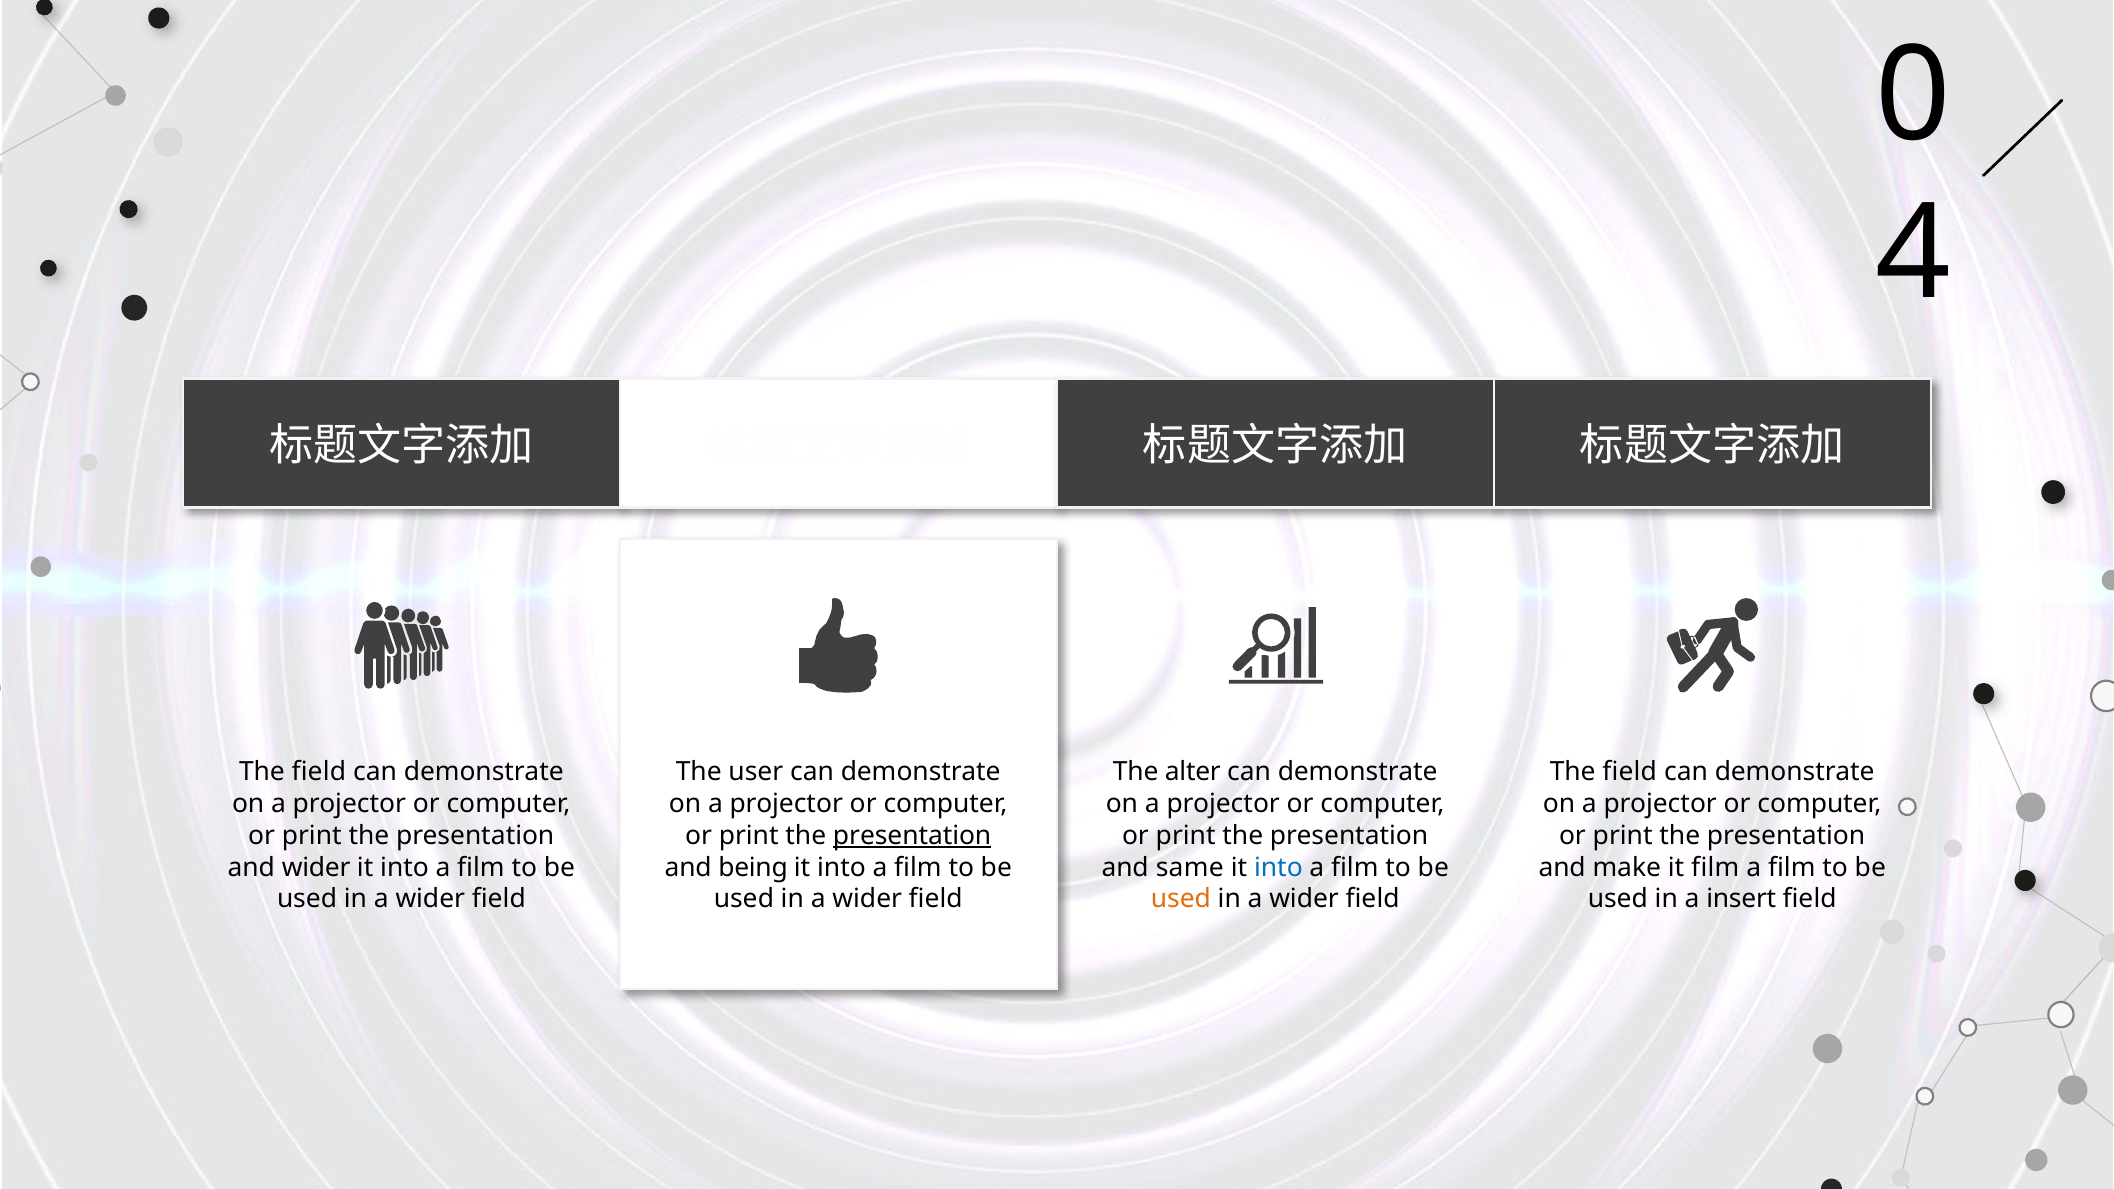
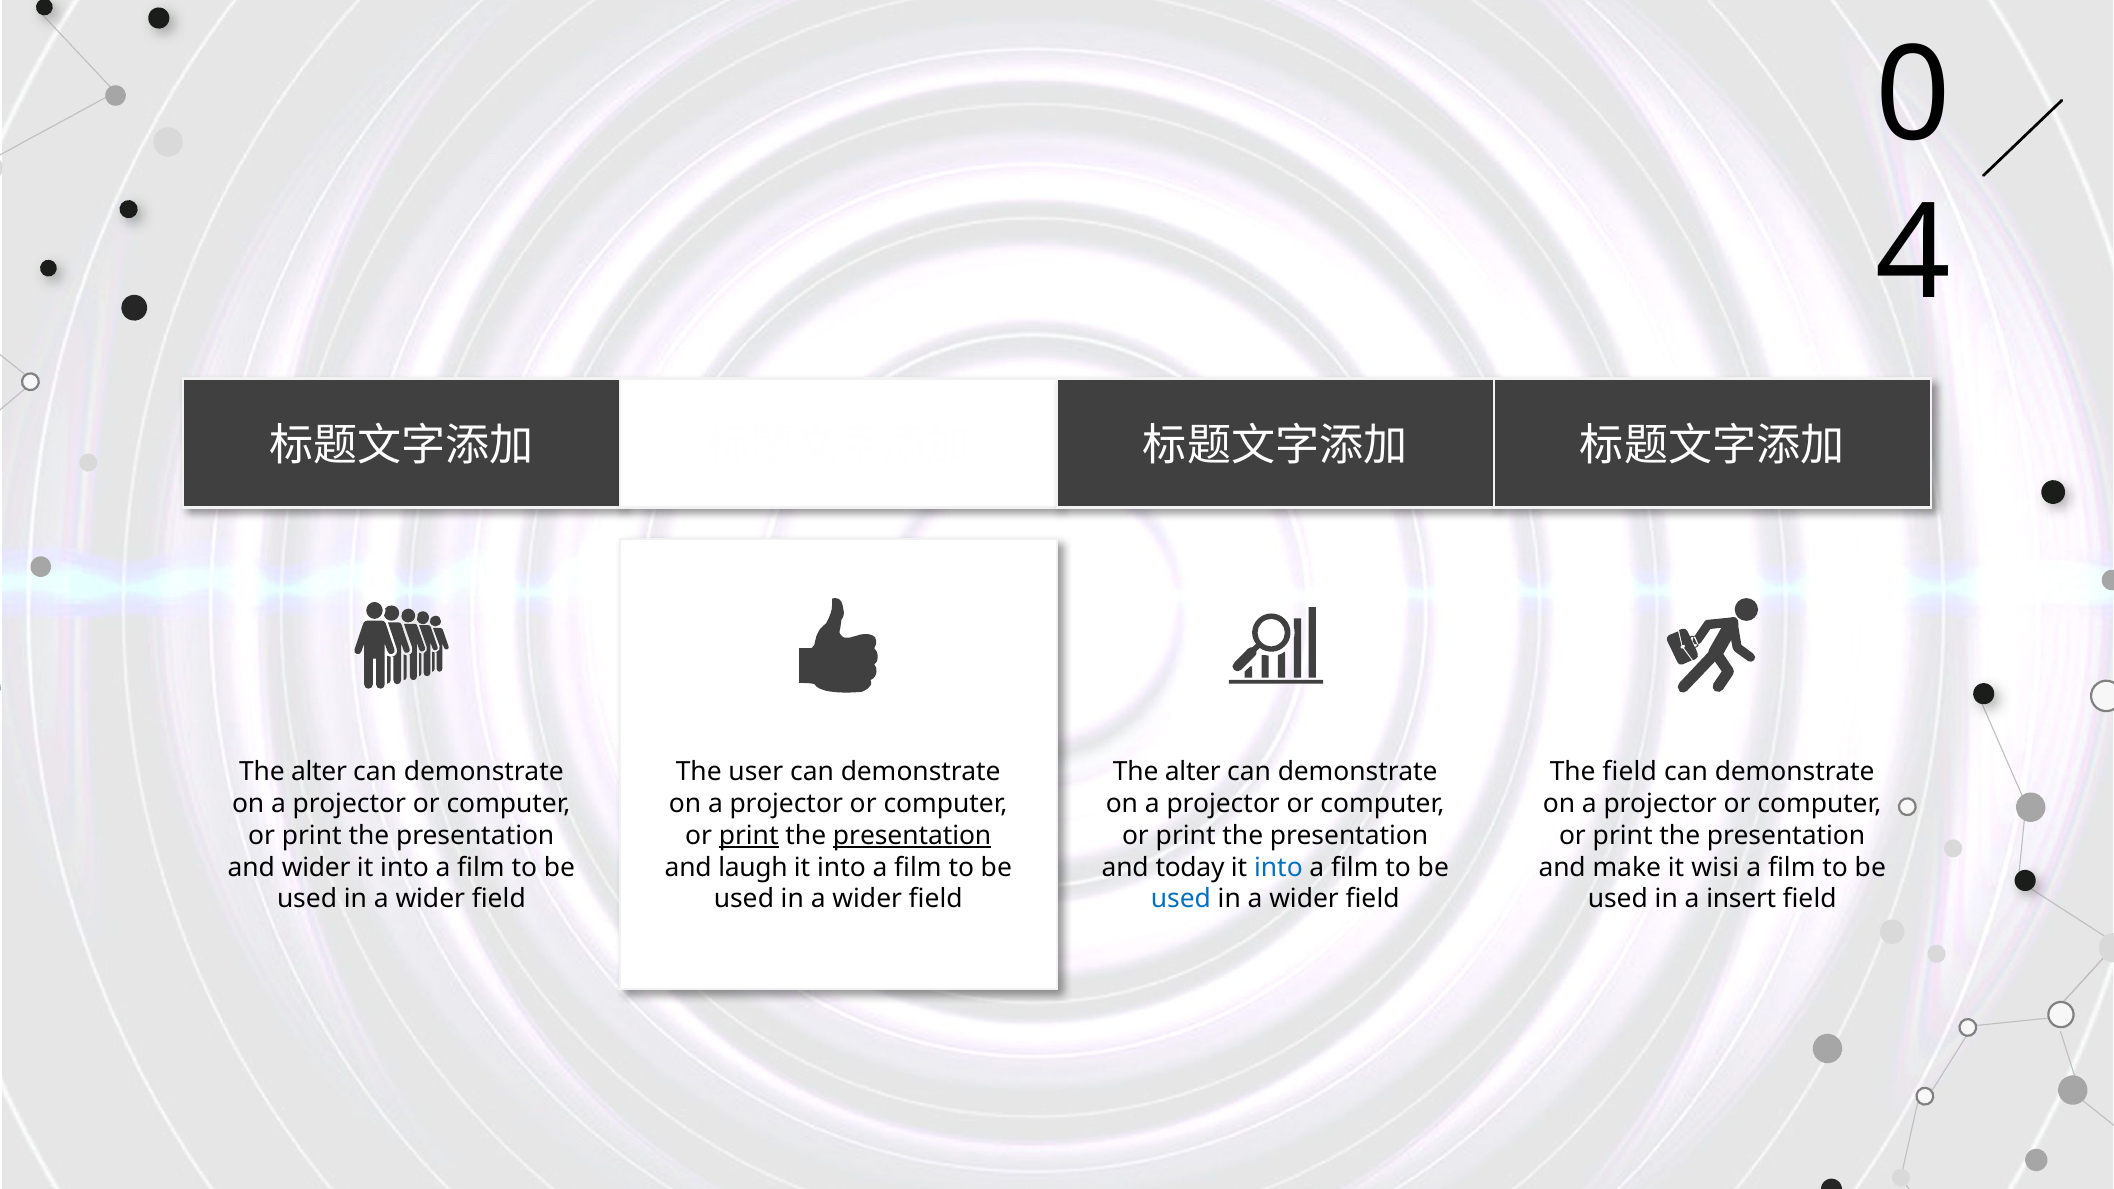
field at (319, 772): field -> alter
print at (749, 836) underline: none -> present
being: being -> laugh
same: same -> today
it film: film -> wisi
used at (1181, 899) colour: orange -> blue
